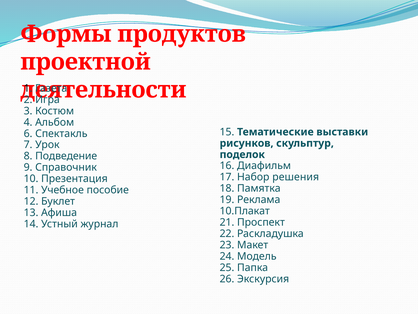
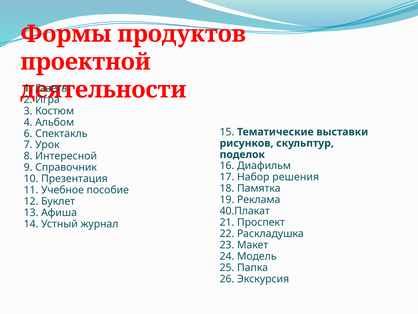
Подведение: Подведение -> Интересной
10.Плакат: 10.Плакат -> 40.Плакат
